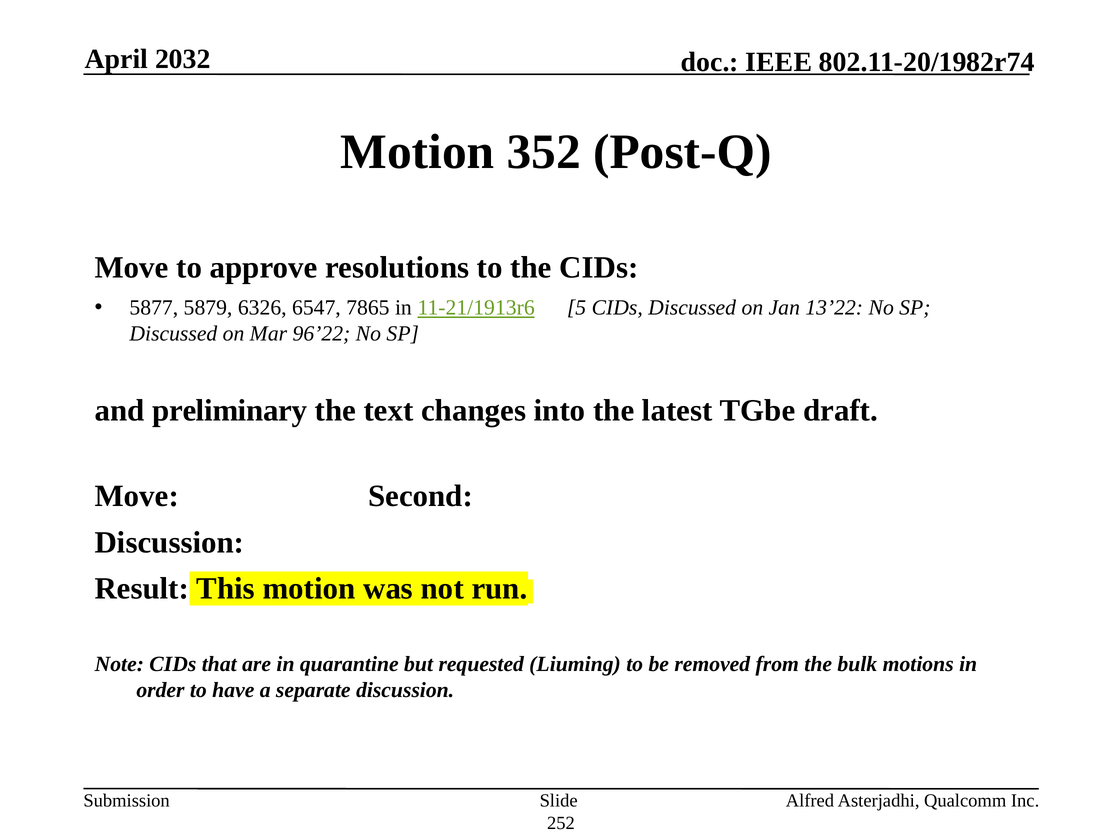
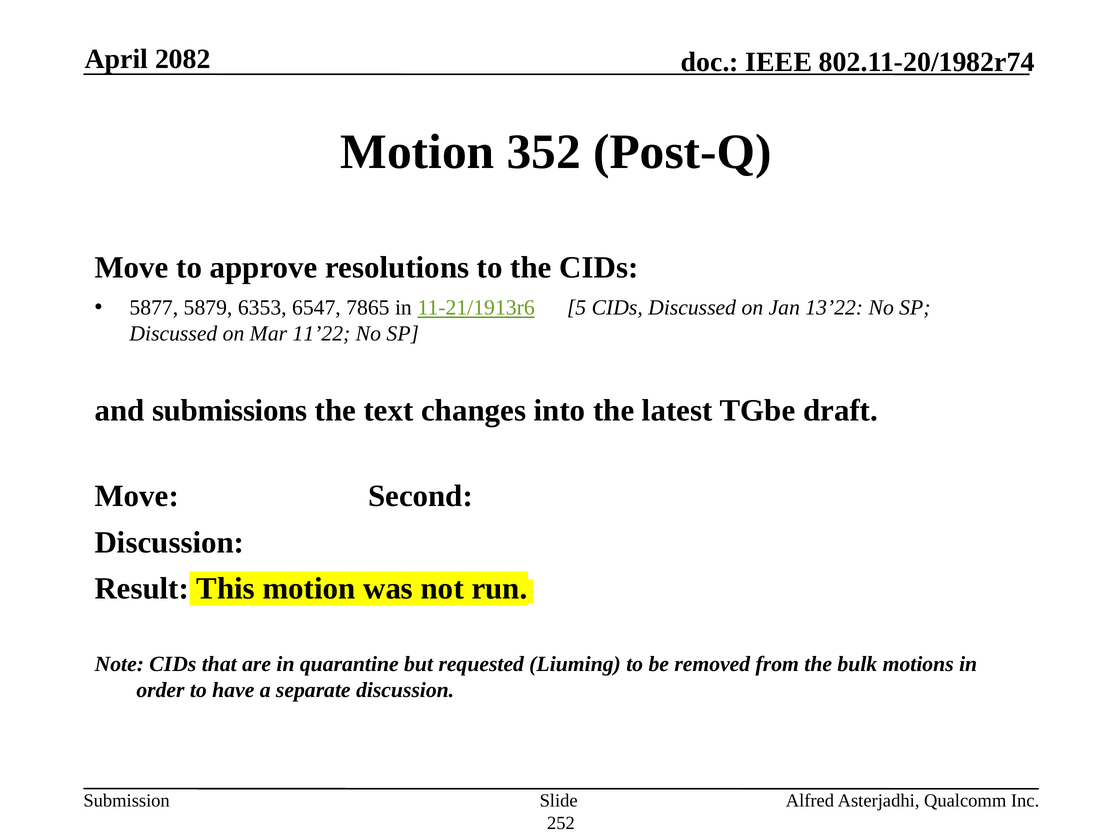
2032: 2032 -> 2082
6326: 6326 -> 6353
96’22: 96’22 -> 11’22
preliminary: preliminary -> submissions
